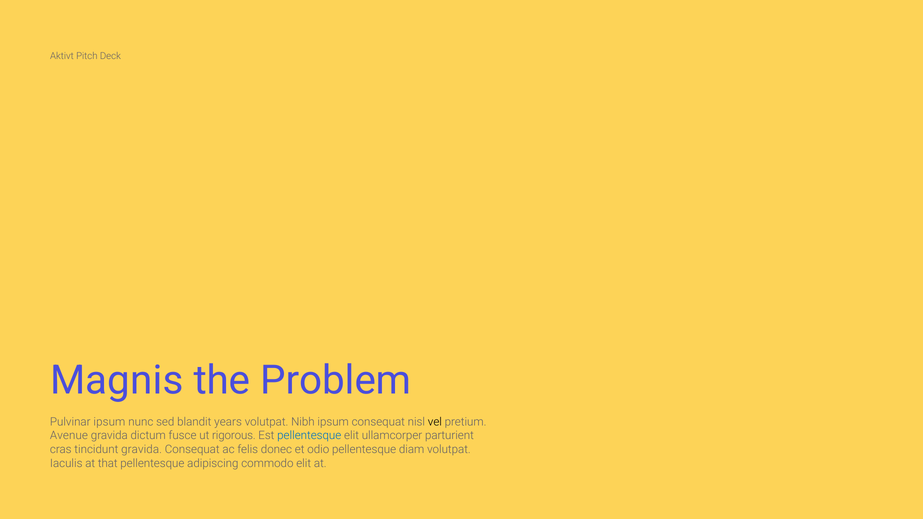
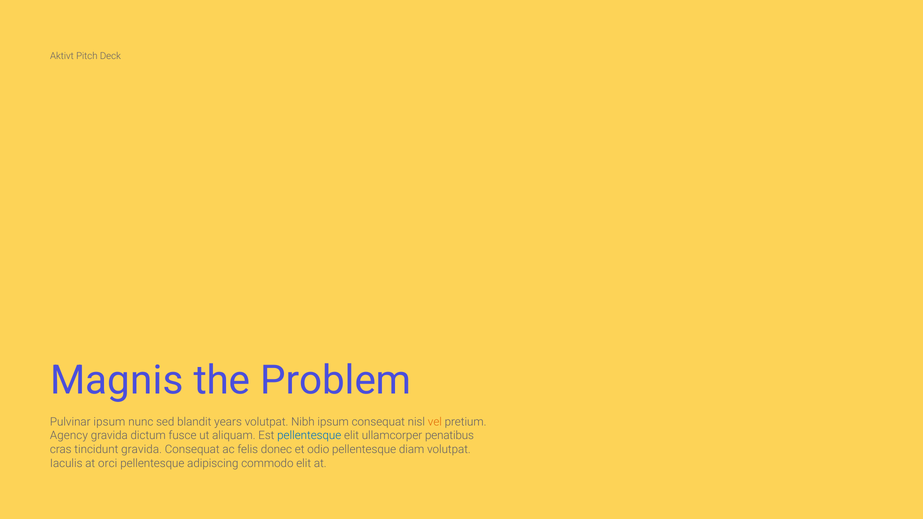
vel colour: black -> orange
Avenue: Avenue -> Agency
rigorous: rigorous -> aliquam
parturient: parturient -> penatibus
that: that -> orci
